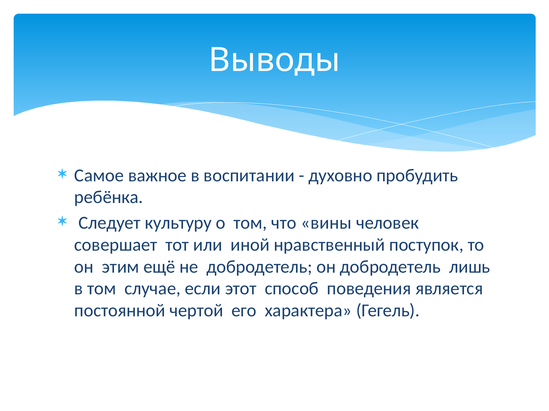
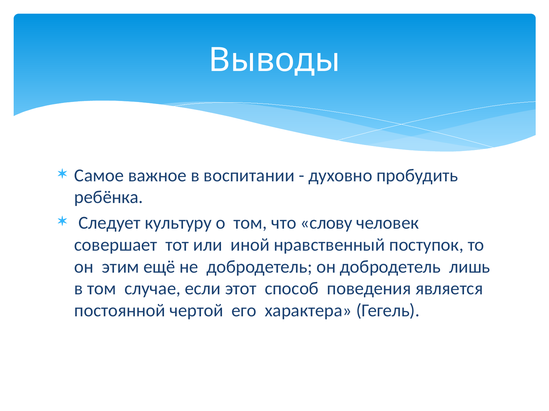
вины: вины -> слову
